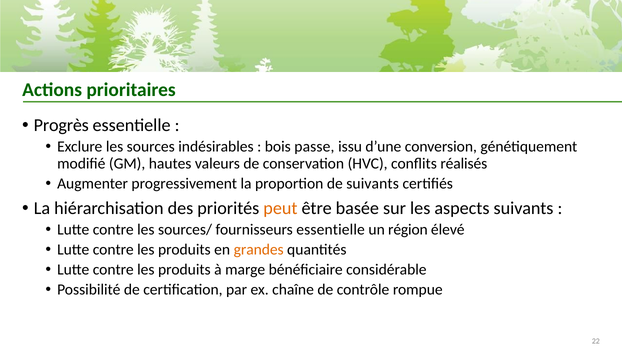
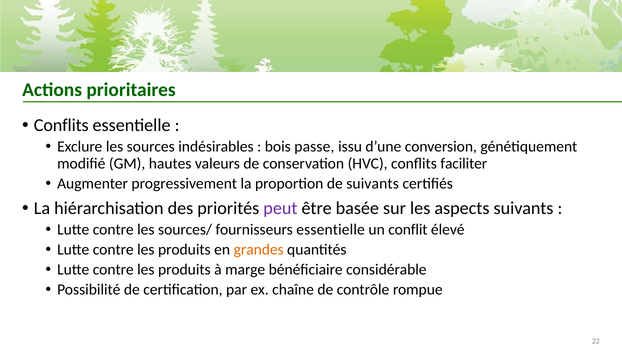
Progrès at (61, 125): Progrès -> Conflits
réalisés: réalisés -> faciliter
peut colour: orange -> purple
région: région -> conflit
